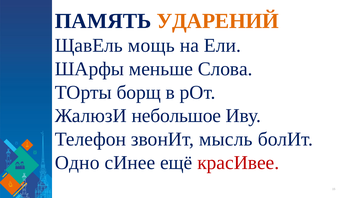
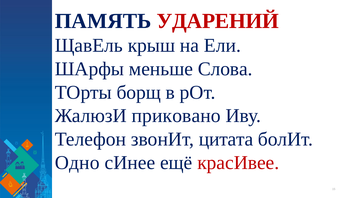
УДАРЕНИЙ colour: orange -> red
мощь: мощь -> крыш
небольшое: небольшое -> приковано
мысль: мысль -> цитата
